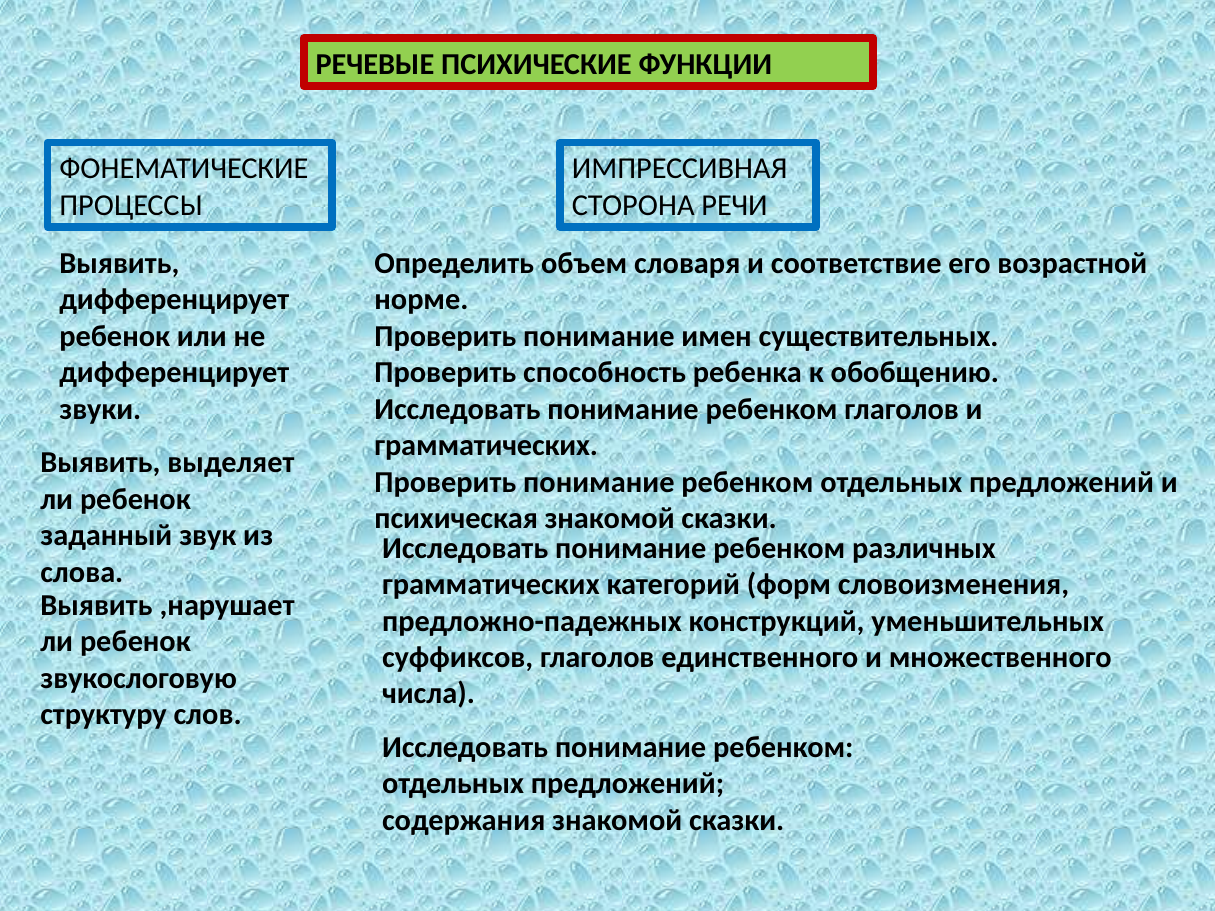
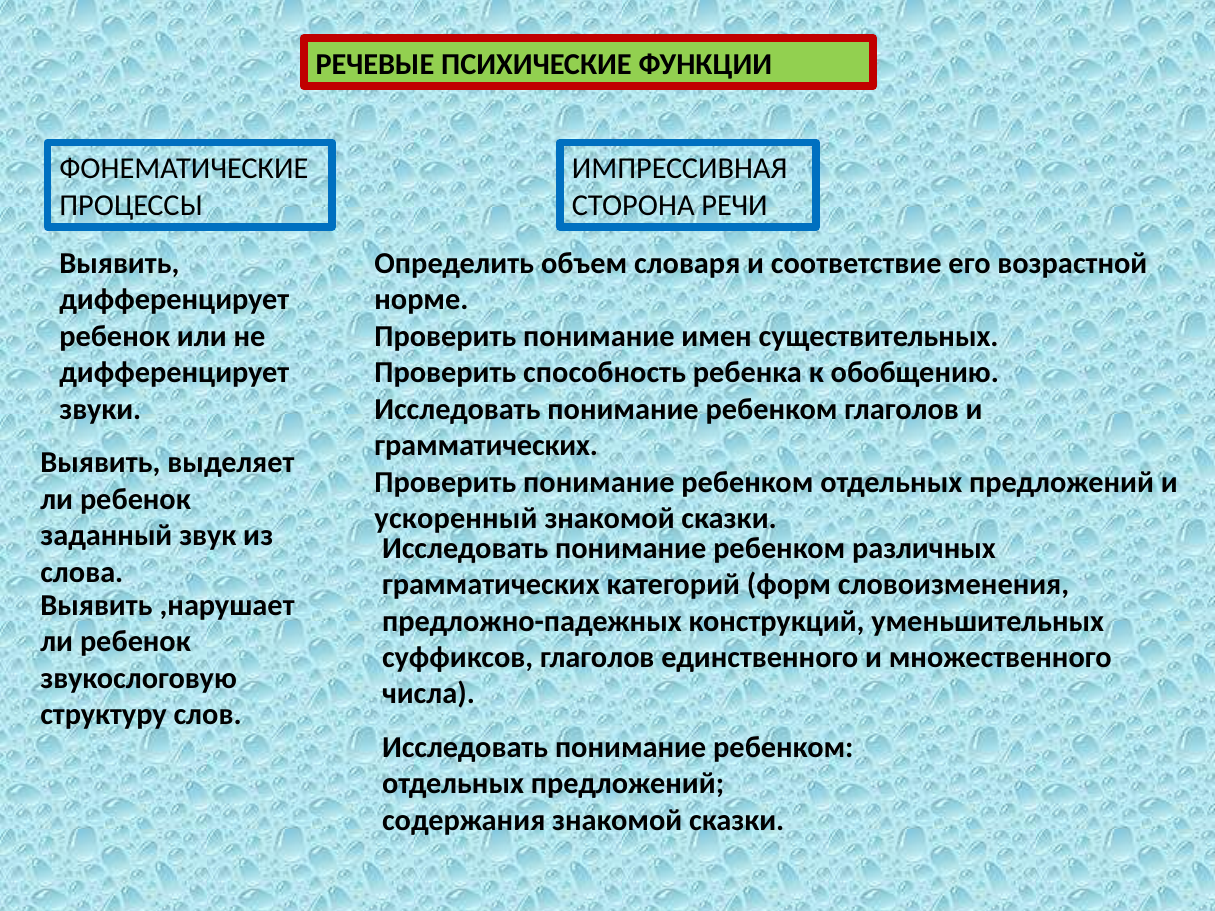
психическая: психическая -> ускоренный
